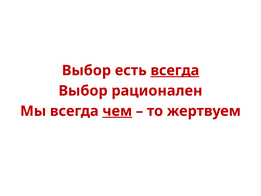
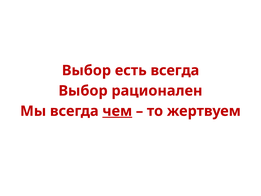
всегда at (175, 70) underline: present -> none
